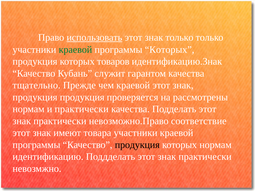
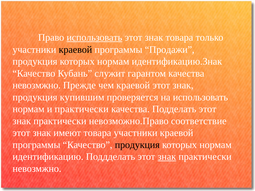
знак только: только -> товара
краевой at (75, 50) colour: green -> black
программы Которых: Которых -> Продажи
товаров at (113, 62): товаров -> нормам
тщательно at (37, 85): тщательно -> невозмжно
продукция продукция: продукция -> купившим
на рассмотрены: рассмотрены -> использовать
знак at (167, 157) underline: none -> present
